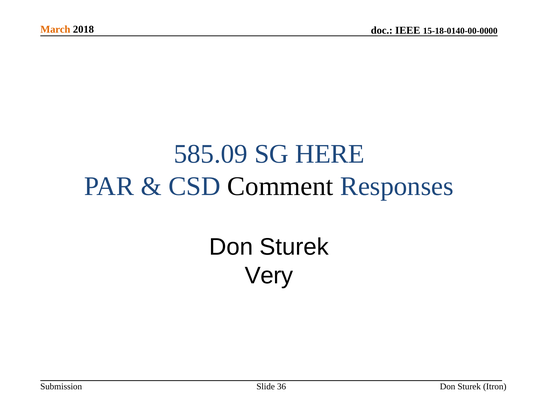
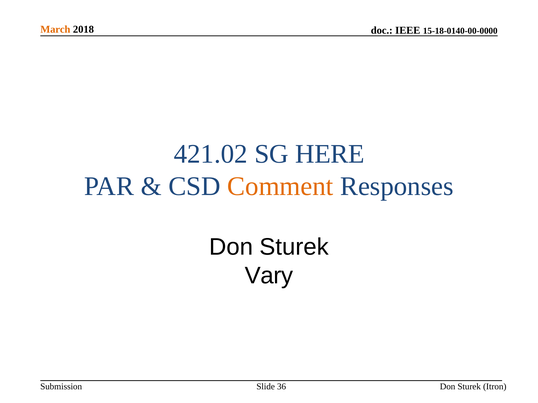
585.09: 585.09 -> 421.02
Comment colour: black -> orange
Very: Very -> Vary
